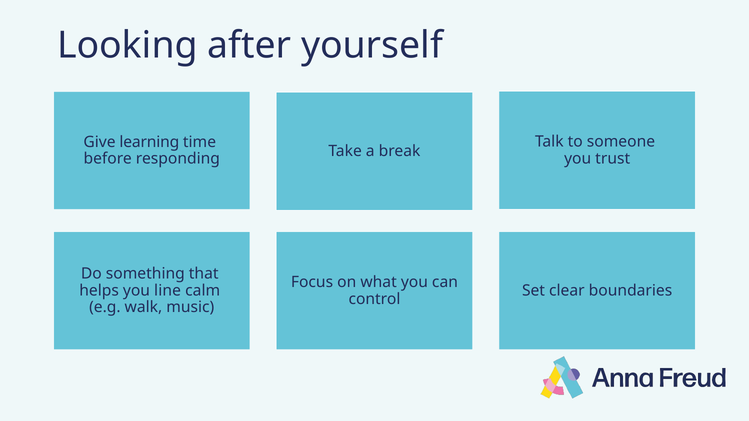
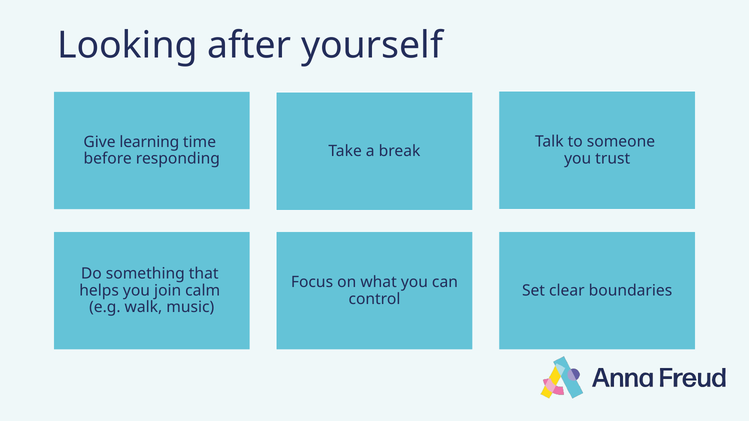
line: line -> join
